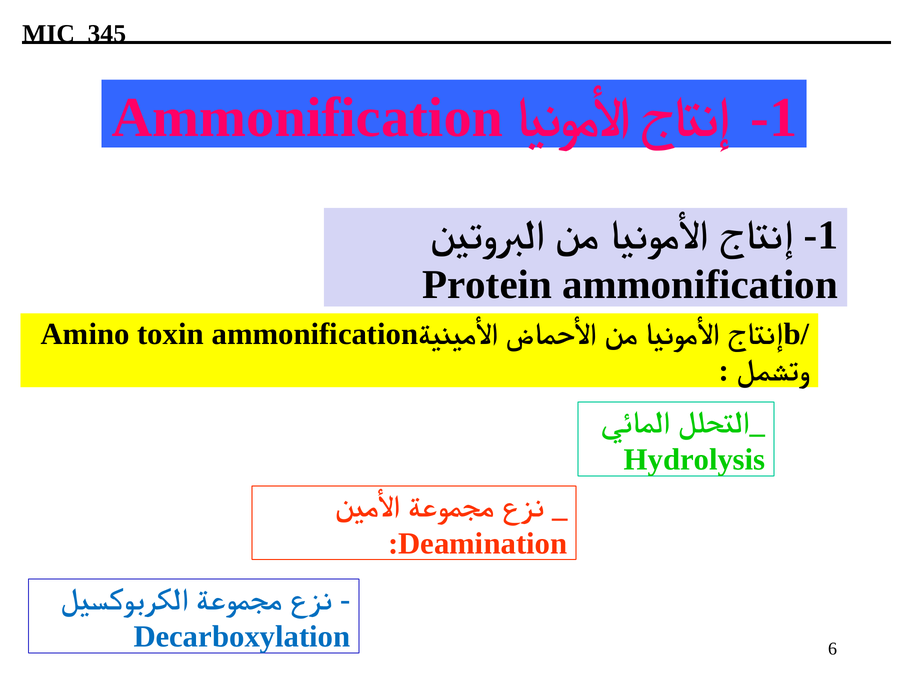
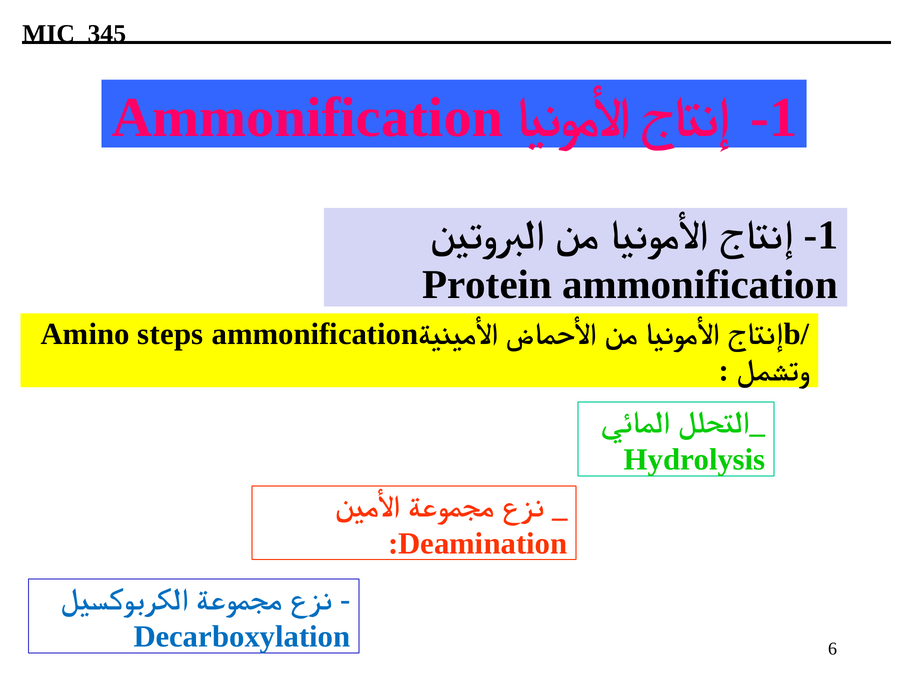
toxin: toxin -> steps
